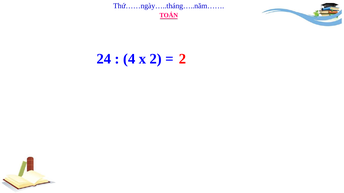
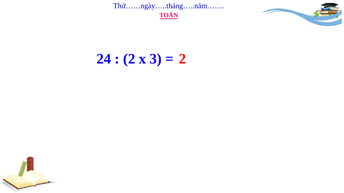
4 at (129, 59): 4 -> 2
x 2: 2 -> 3
